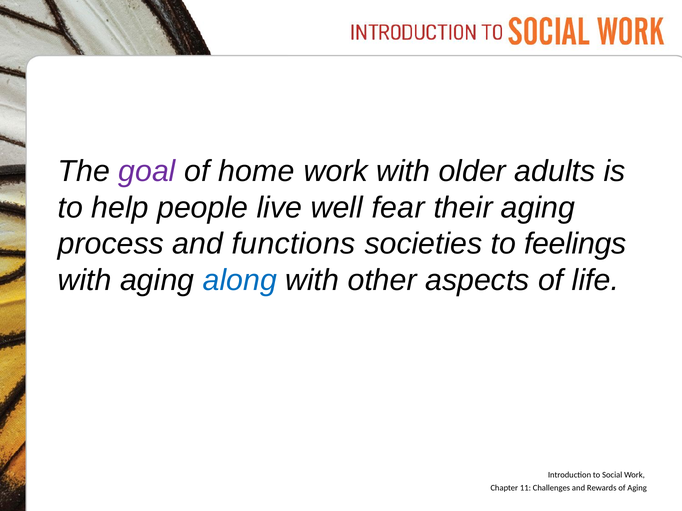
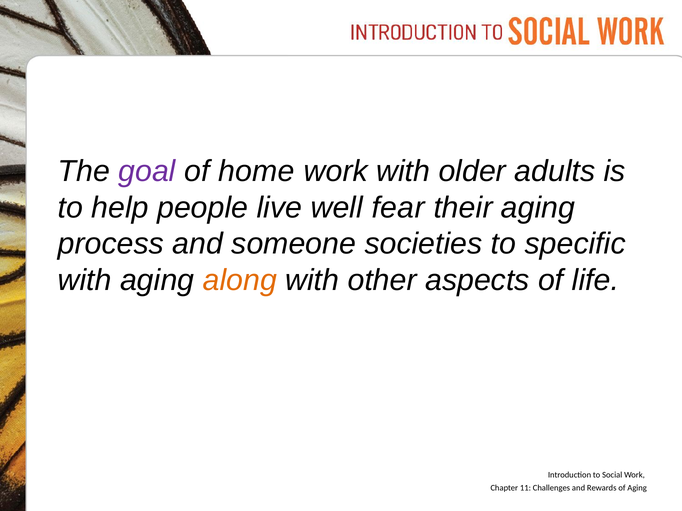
functions: functions -> someone
feelings: feelings -> specific
along colour: blue -> orange
